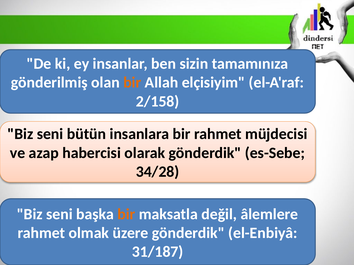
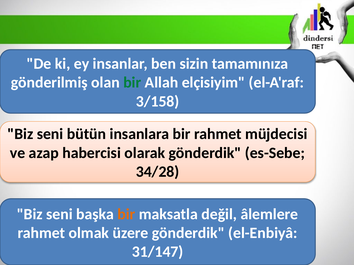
bir at (132, 83) colour: orange -> green
2/158: 2/158 -> 3/158
31/187: 31/187 -> 31/147
